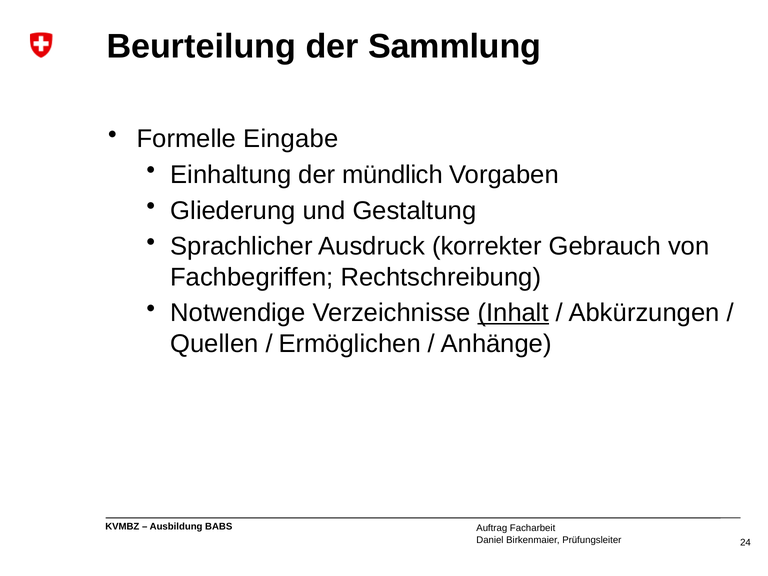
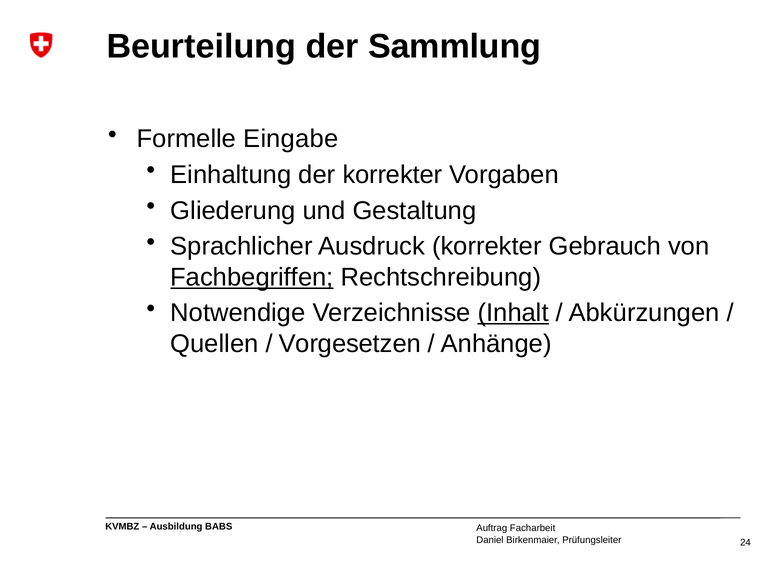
der mündlich: mündlich -> korrekter
Fachbegriffen underline: none -> present
Ermöglichen: Ermöglichen -> Vorgesetzen
